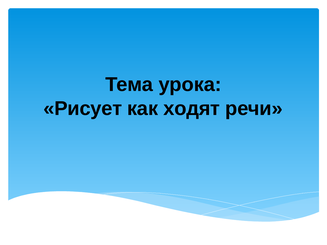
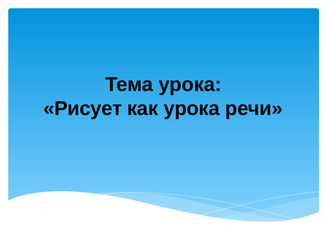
как ходят: ходят -> урока
